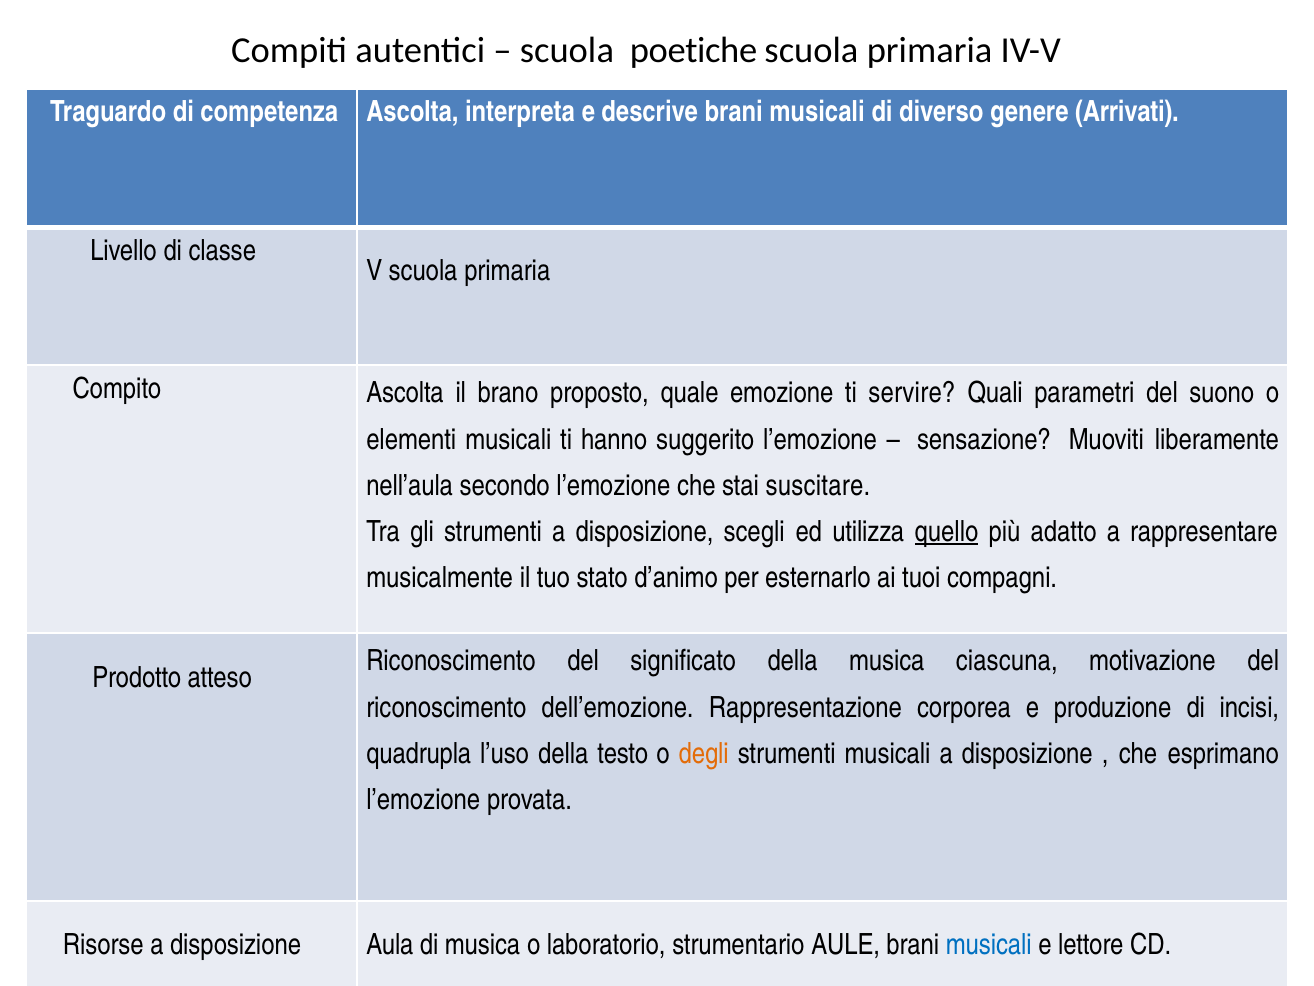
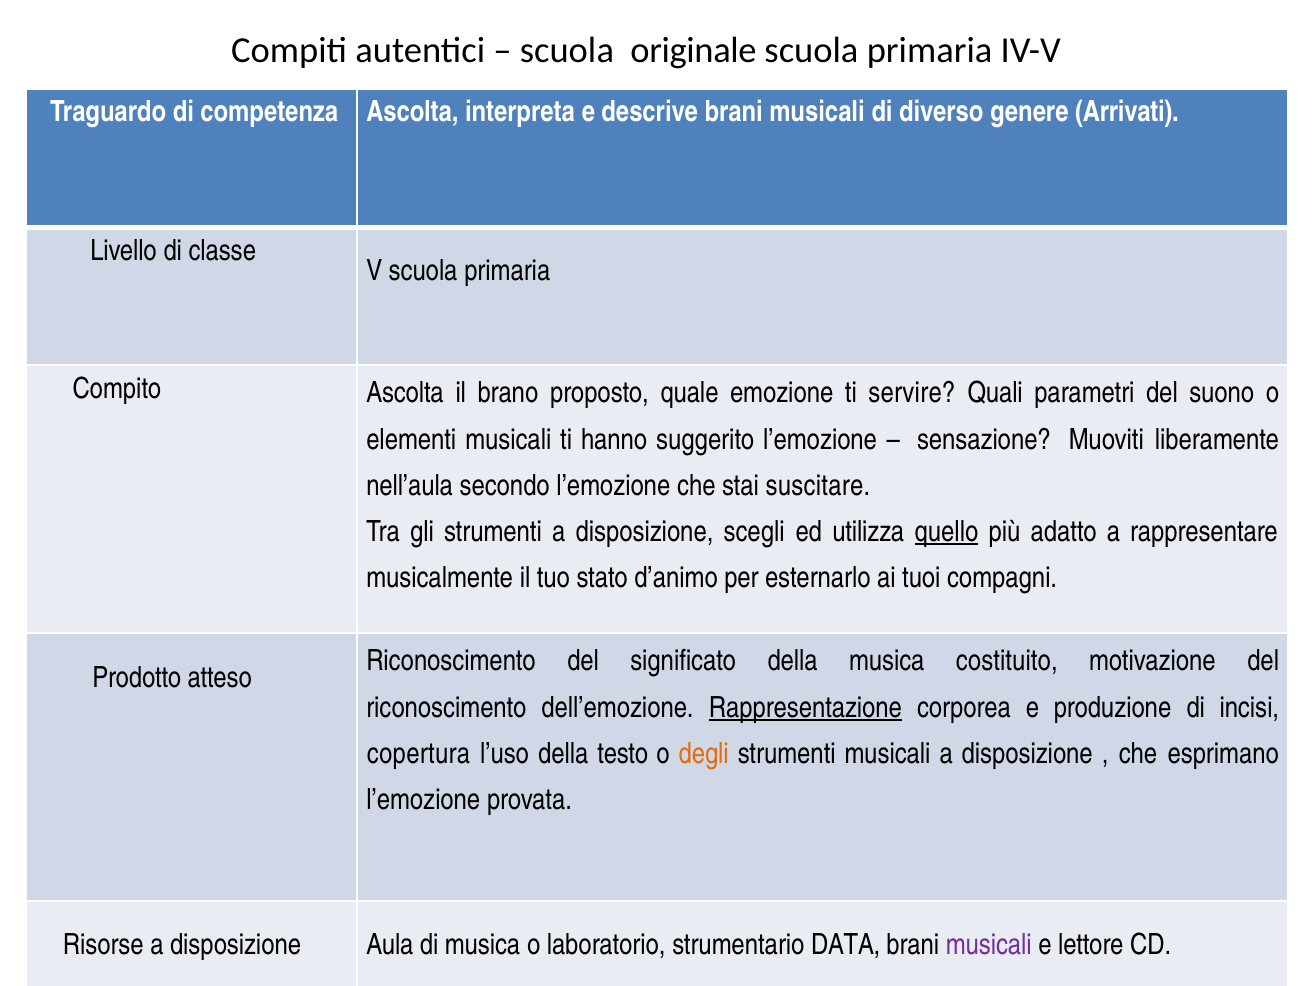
poetiche: poetiche -> originale
ciascuna: ciascuna -> costituito
Rappresentazione underline: none -> present
quadrupla: quadrupla -> copertura
AULE: AULE -> DATA
musicali at (989, 945) colour: blue -> purple
